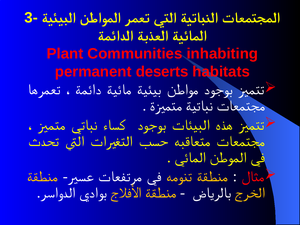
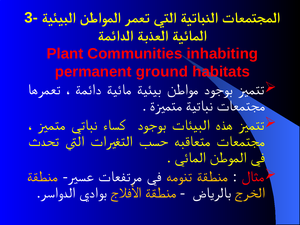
deserts: deserts -> ground
